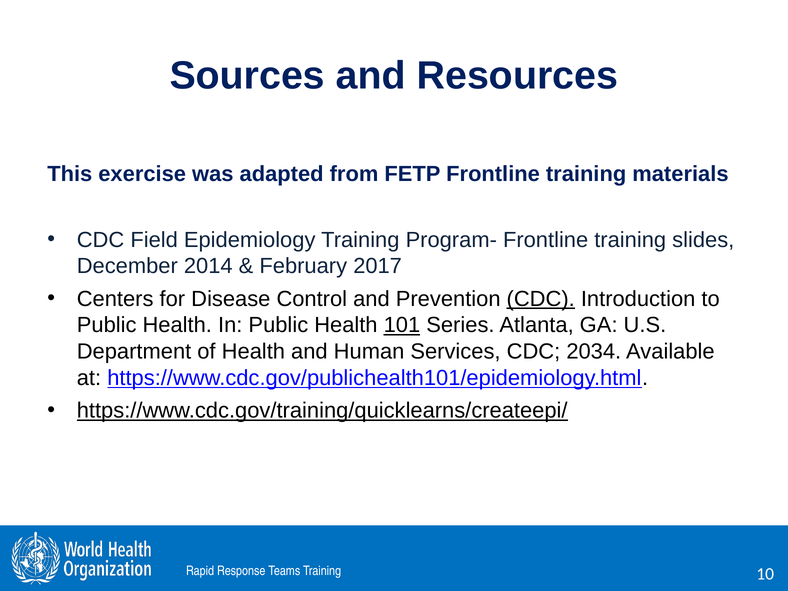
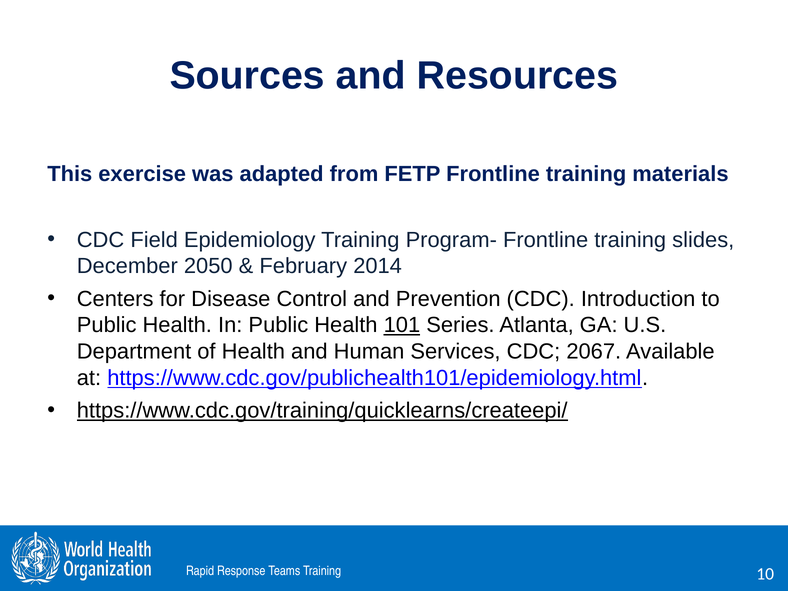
2014: 2014 -> 2050
2017: 2017 -> 2014
CDC at (541, 299) underline: present -> none
2034: 2034 -> 2067
